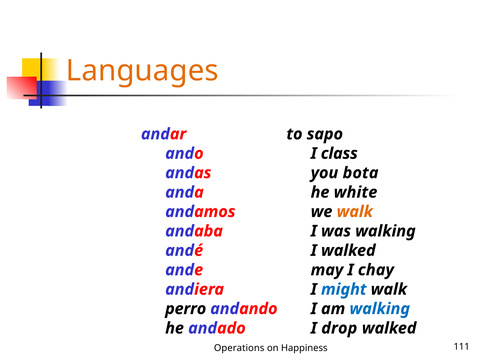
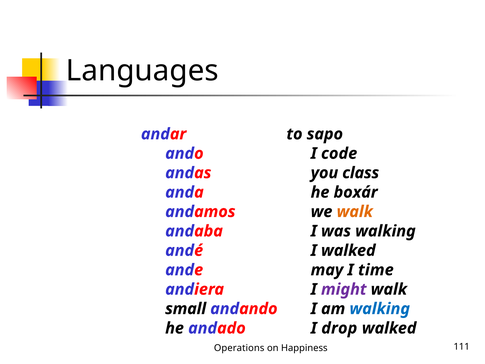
Languages colour: orange -> black
class: class -> code
bota: bota -> class
white: white -> boxár
chay: chay -> time
might colour: blue -> purple
perro: perro -> small
